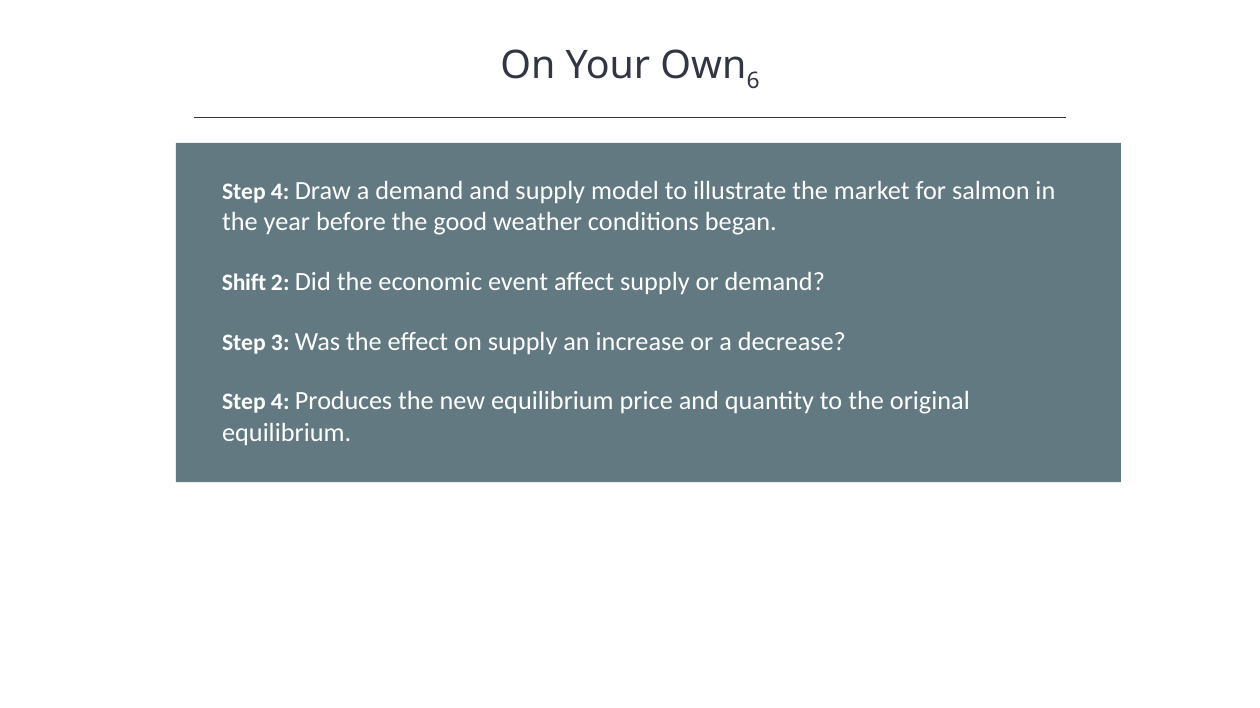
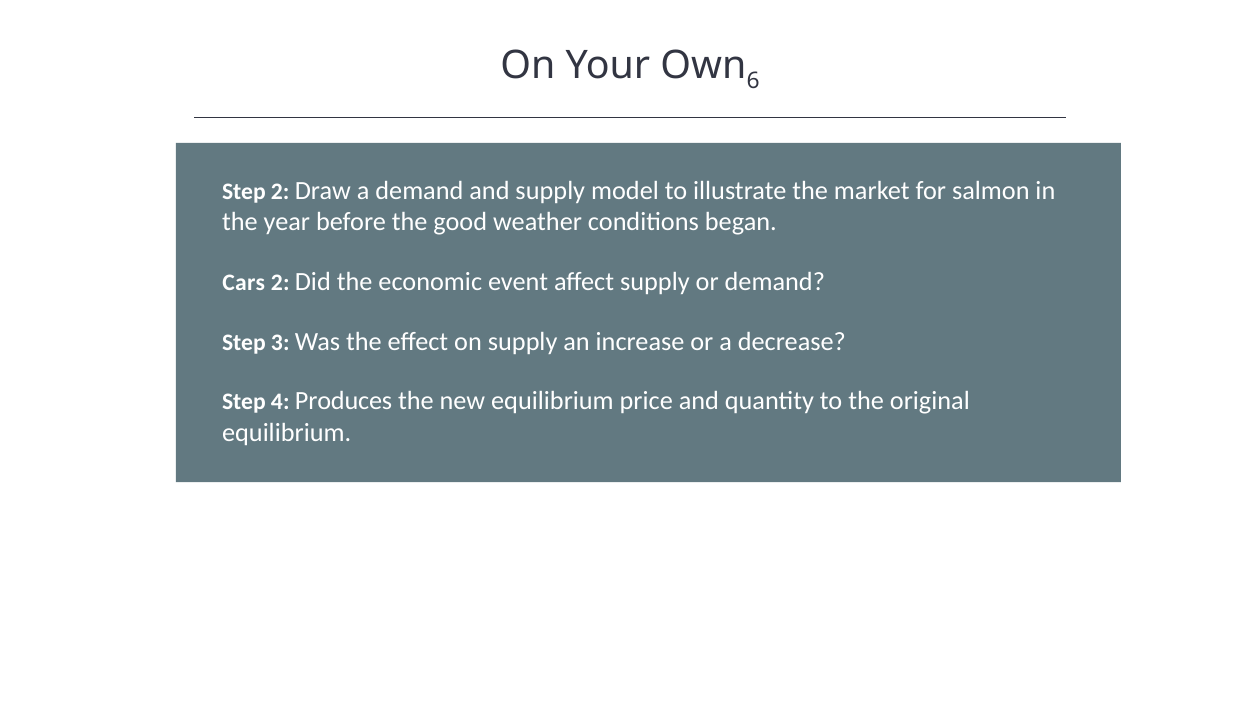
4 at (280, 191): 4 -> 2
Shift: Shift -> Cars
